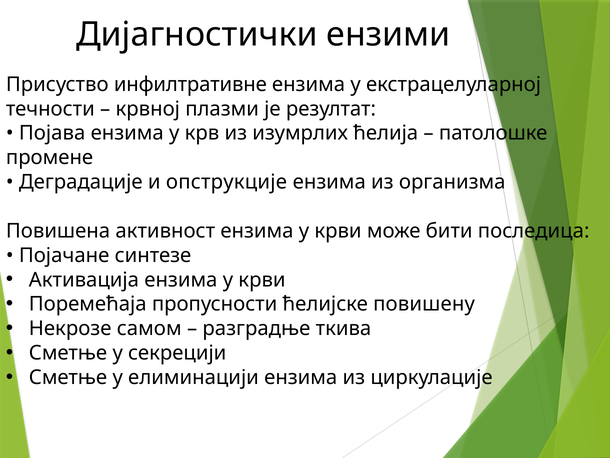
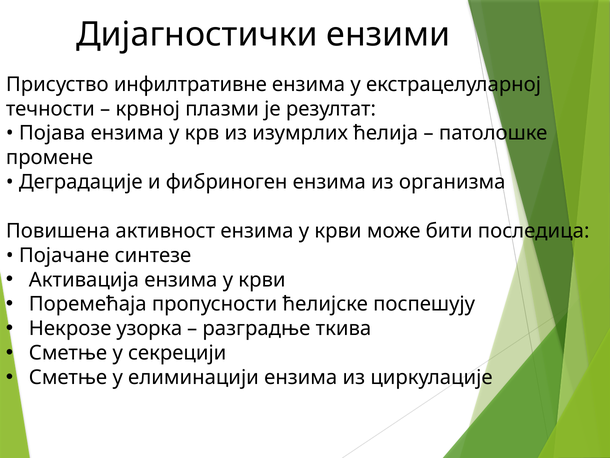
опструкције: опструкције -> фибриноген
повишену: повишену -> поспешују
самом: самом -> узорка
